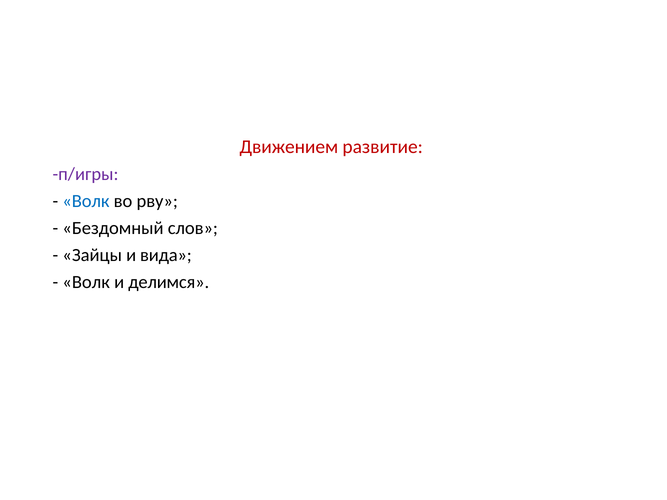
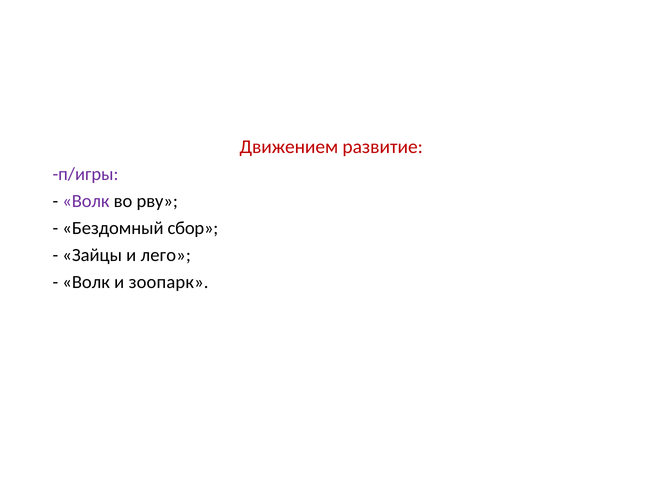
Волк at (86, 201) colour: blue -> purple
слов: слов -> сбор
вида: вида -> лего
делимся: делимся -> зоопарк
